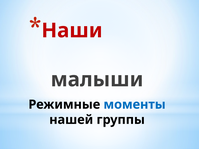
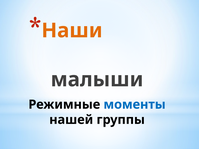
Наши colour: red -> orange
